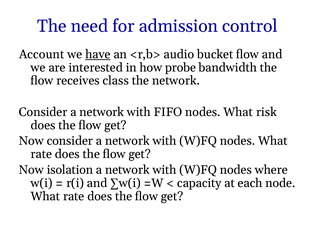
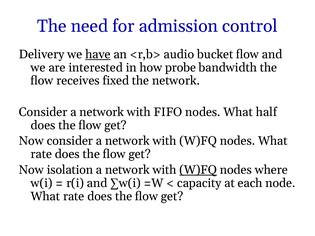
Account: Account -> Delivery
class: class -> fixed
risk: risk -> half
W)FQ at (198, 170) underline: none -> present
